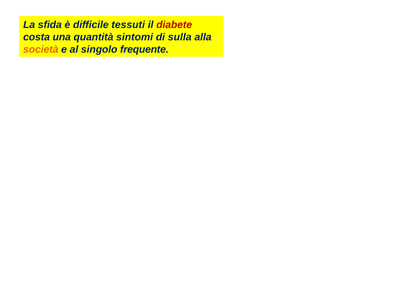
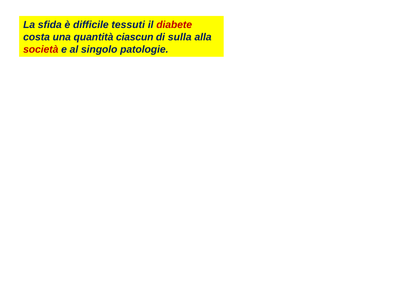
sintomi: sintomi -> ciascun
società colour: orange -> red
frequente: frequente -> patologie
